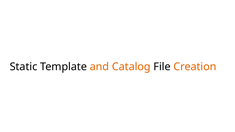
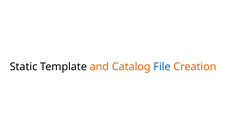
File colour: black -> blue
